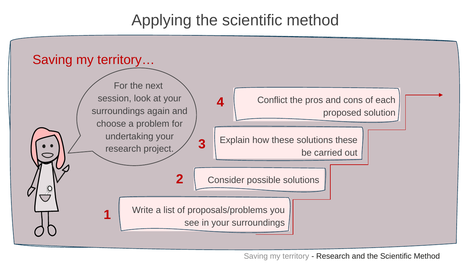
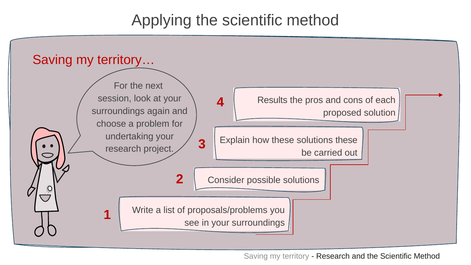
Conflict: Conflict -> Results
